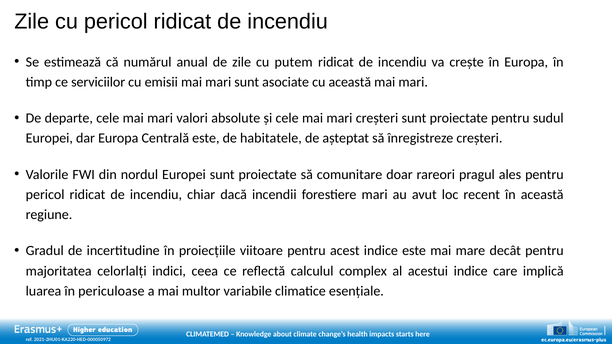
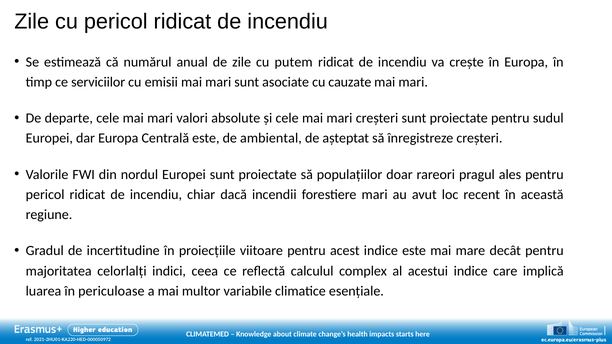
cu această: această -> cauzate
habitatele: habitatele -> ambiental
comunitare: comunitare -> populațiilor
